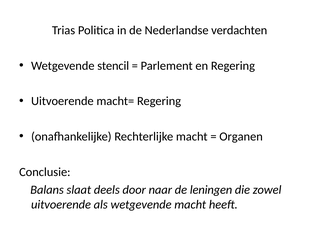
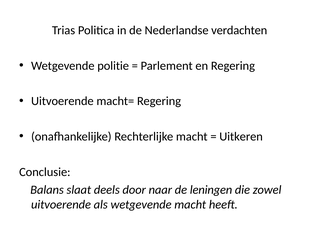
stencil: stencil -> politie
Organen: Organen -> Uitkeren
